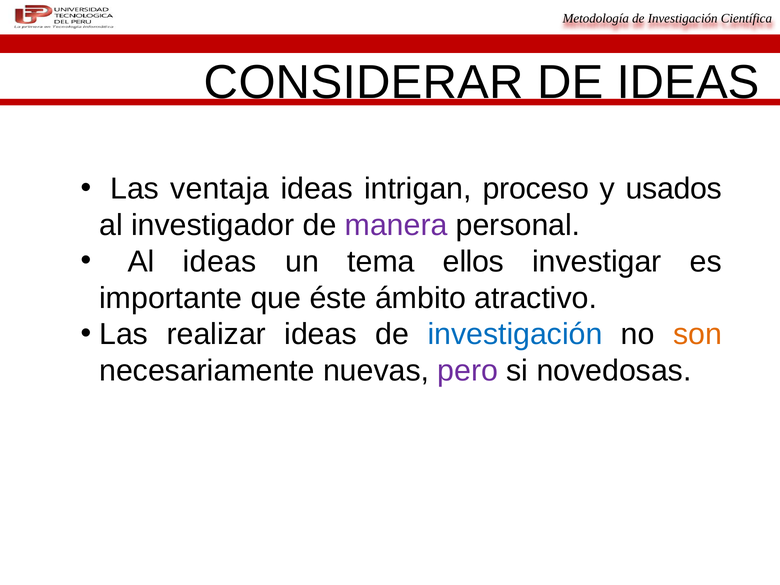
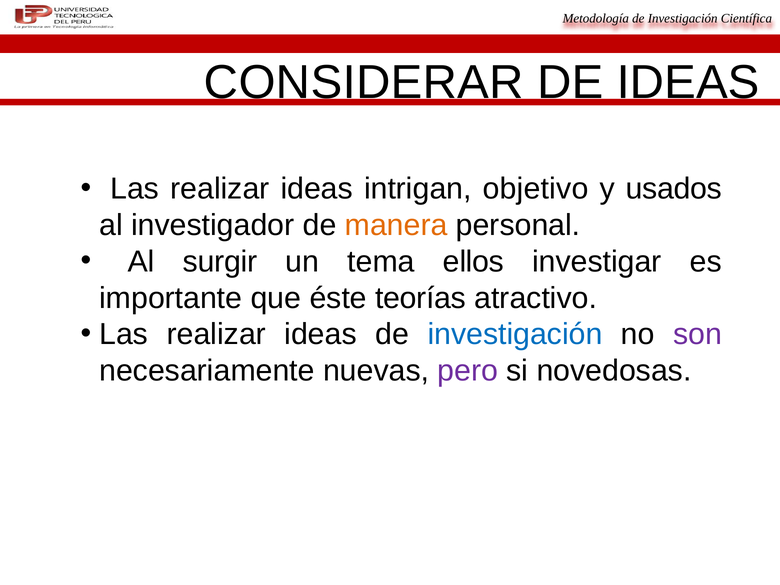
ventaja at (220, 189): ventaja -> realizar
proceso: proceso -> objetivo
manera colour: purple -> orange
Al ideas: ideas -> surgir
ámbito: ámbito -> teorías
son colour: orange -> purple
